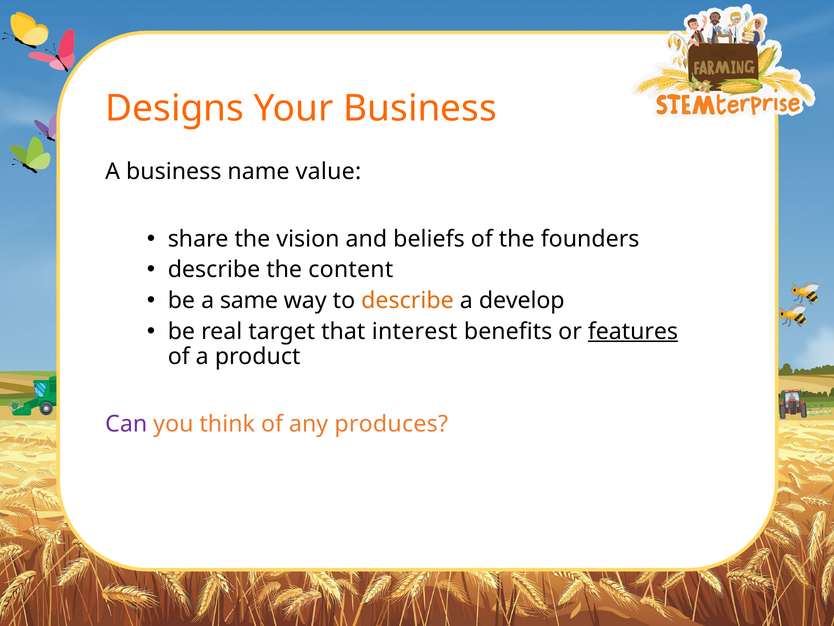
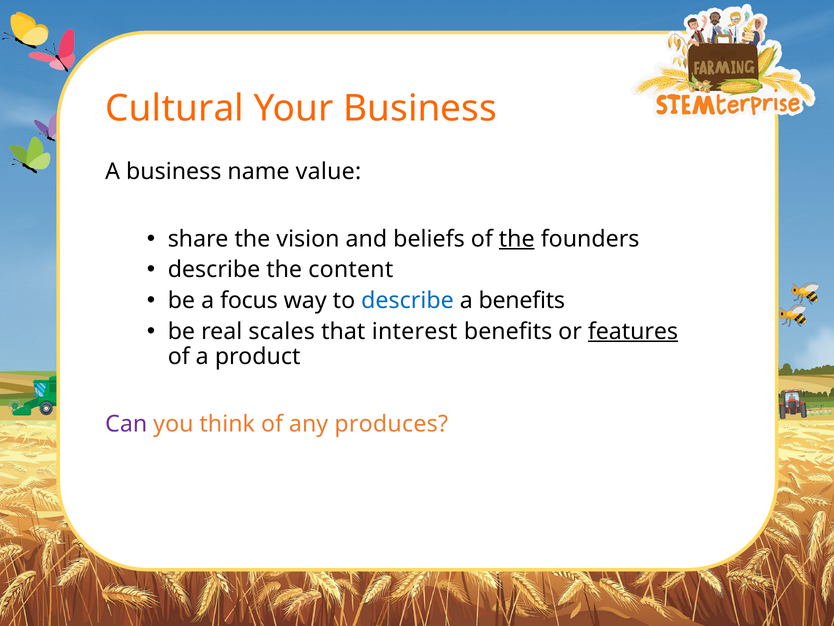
Designs: Designs -> Cultural
the at (517, 239) underline: none -> present
same: same -> focus
describe at (407, 300) colour: orange -> blue
a develop: develop -> benefits
target: target -> scales
